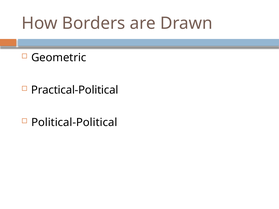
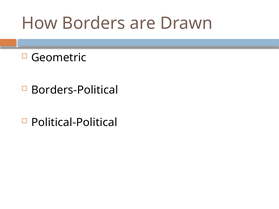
Practical-Political: Practical-Political -> Borders-Political
